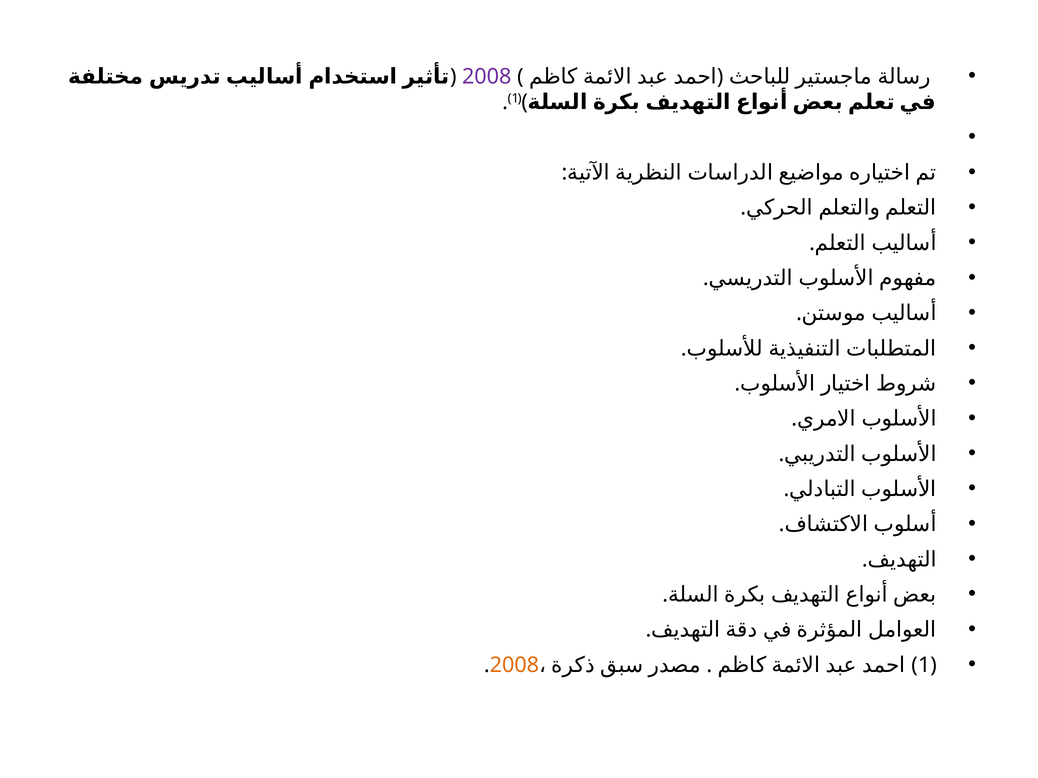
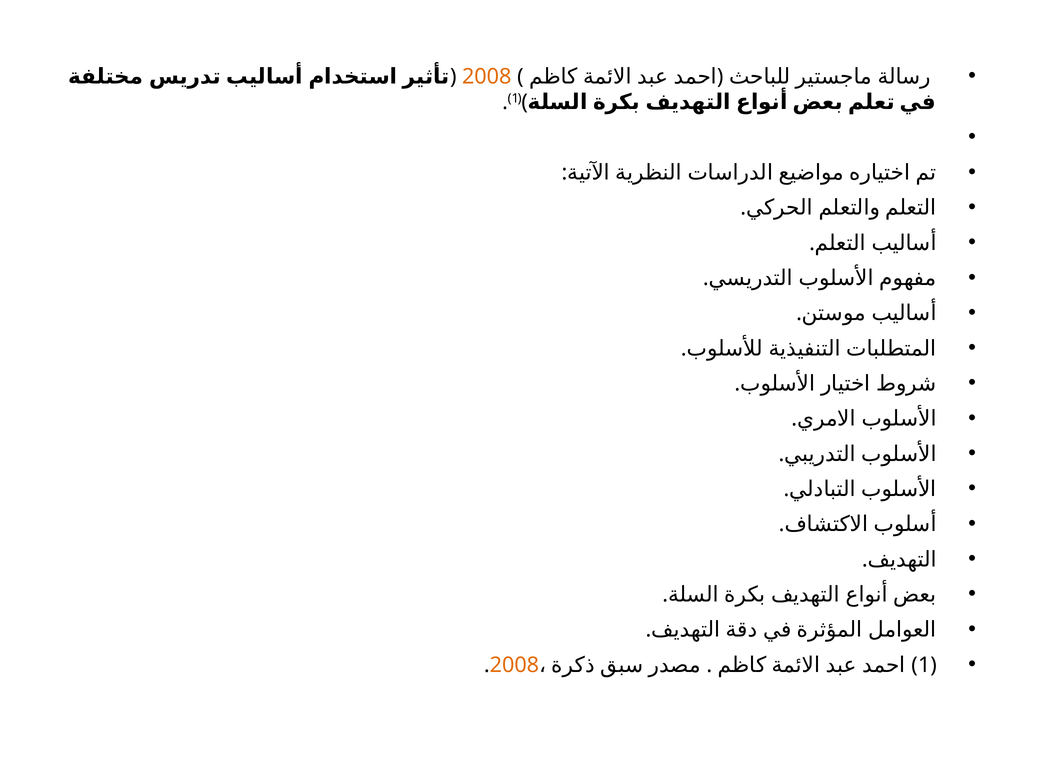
2008 at (487, 76) colour: purple -> orange
